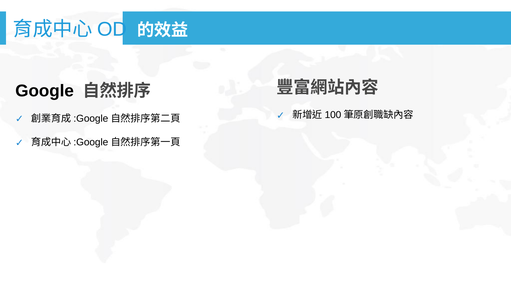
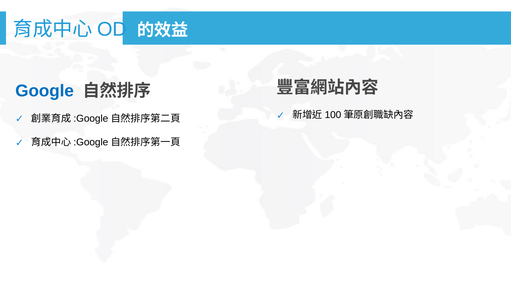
Google colour: black -> blue
